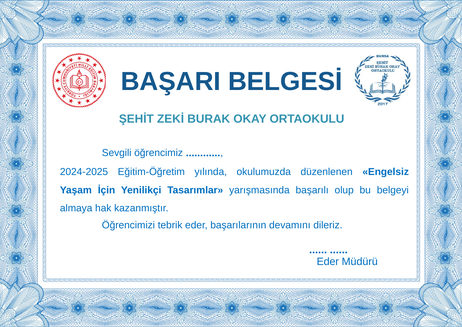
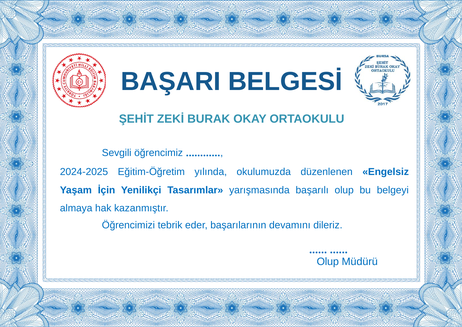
Eder at (328, 261): Eder -> Olup
